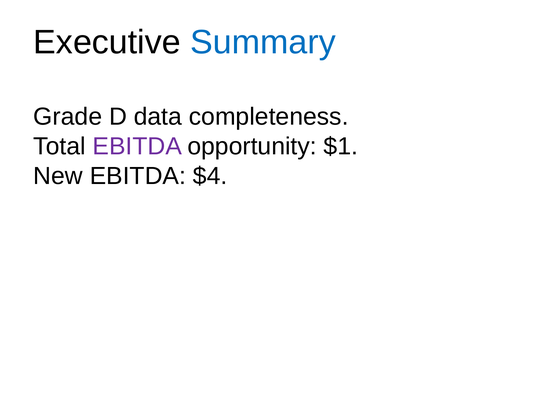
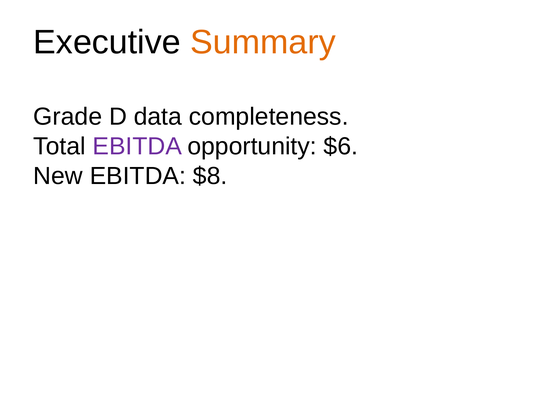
Summary colour: blue -> orange
$1: $1 -> $6
$4: $4 -> $8
